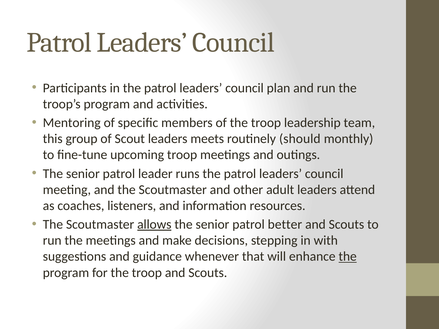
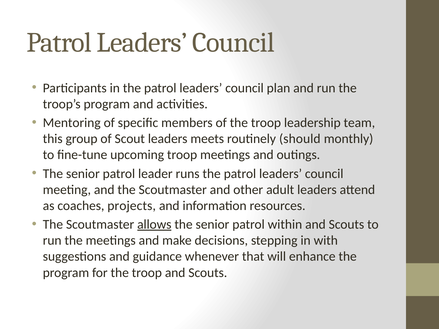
listeners: listeners -> projects
better: better -> within
the at (348, 257) underline: present -> none
